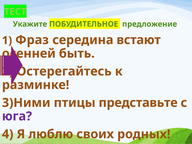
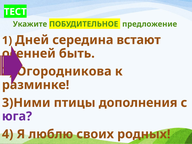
ТЕСТ colour: light green -> white
Фраз: Фраз -> Дней
Остерегайтесь: Остерегайтесь -> Огородникова
представьте: представьте -> дополнения
